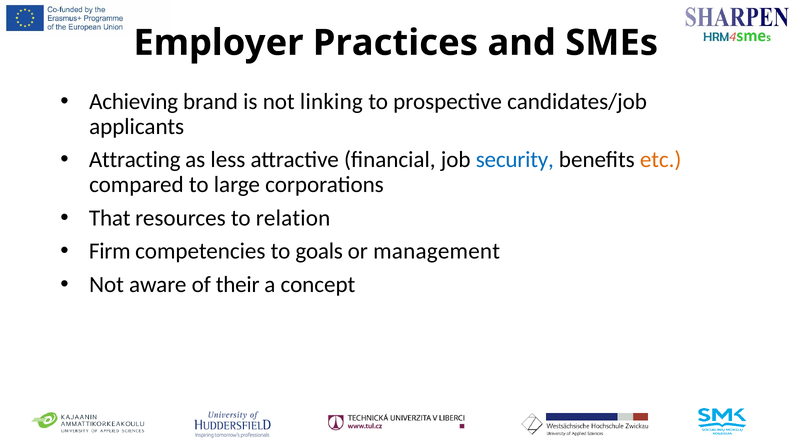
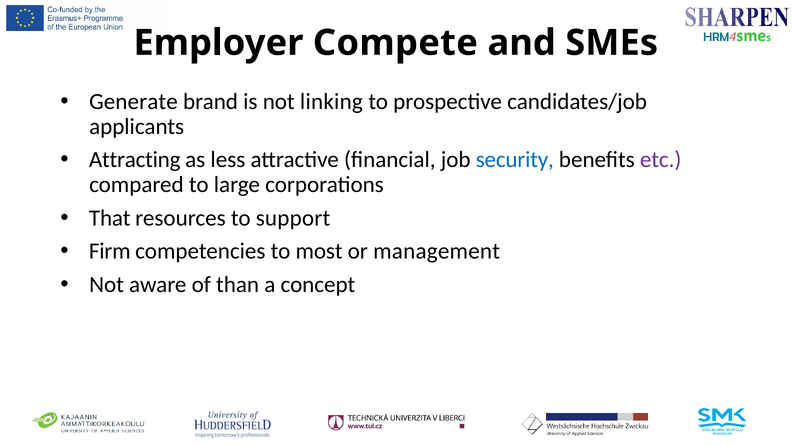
Practices: Practices -> Compete
Achieving: Achieving -> Generate
etc colour: orange -> purple
relation: relation -> support
goals: goals -> most
their: their -> than
